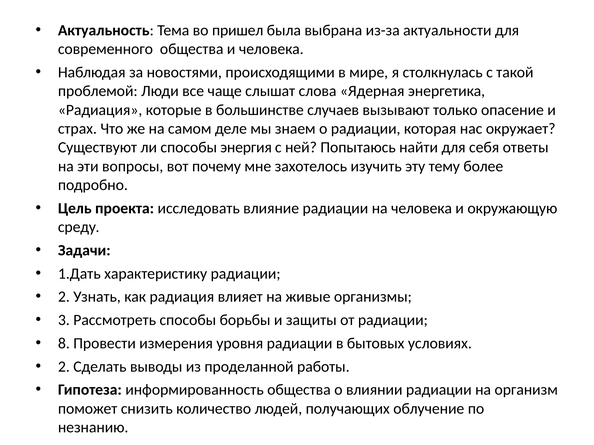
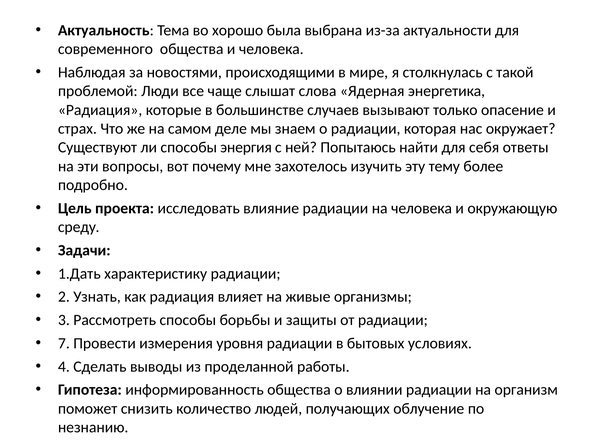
пришел: пришел -> хорошо
8: 8 -> 7
2 at (64, 367): 2 -> 4
